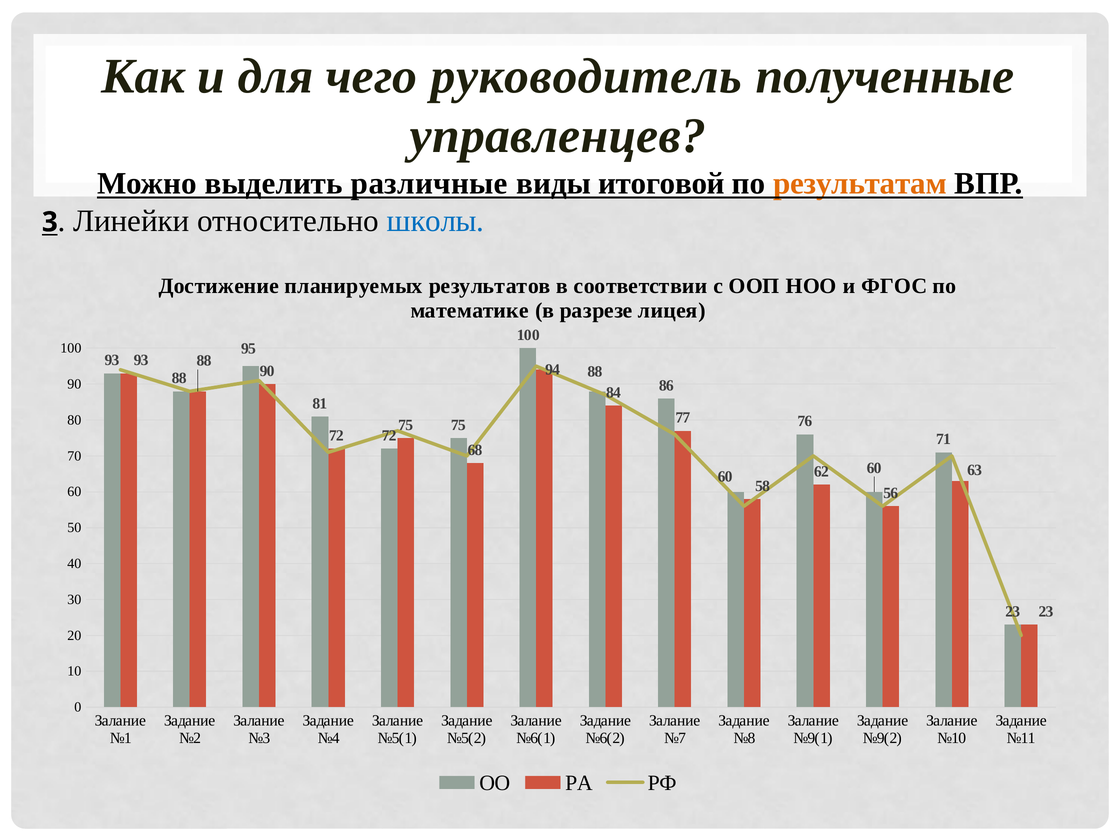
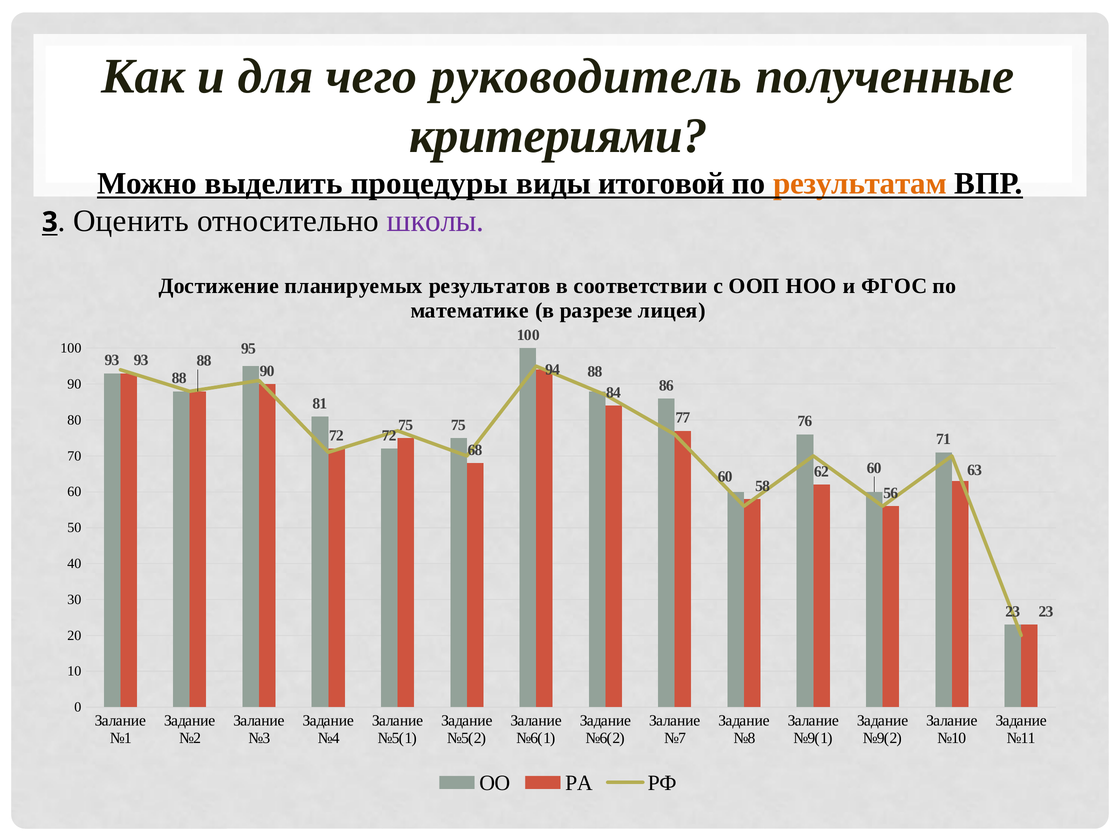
управленцев: управленцев -> критериями
различные: различные -> процедуры
Линейки: Линейки -> Оценить
школы colour: blue -> purple
